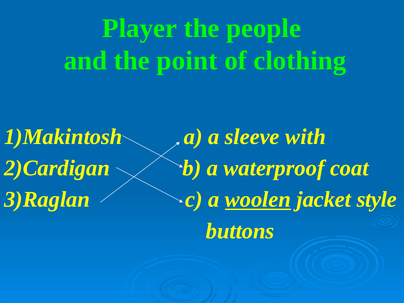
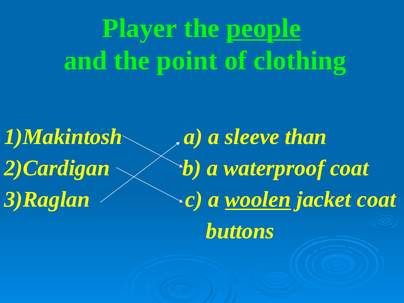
people underline: none -> present
with: with -> than
jacket style: style -> coat
